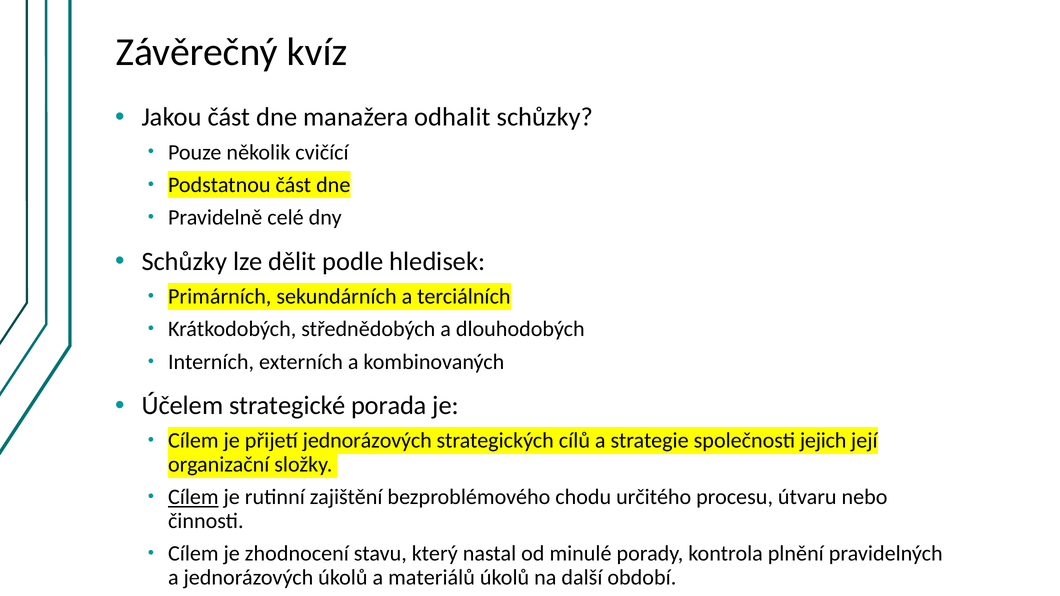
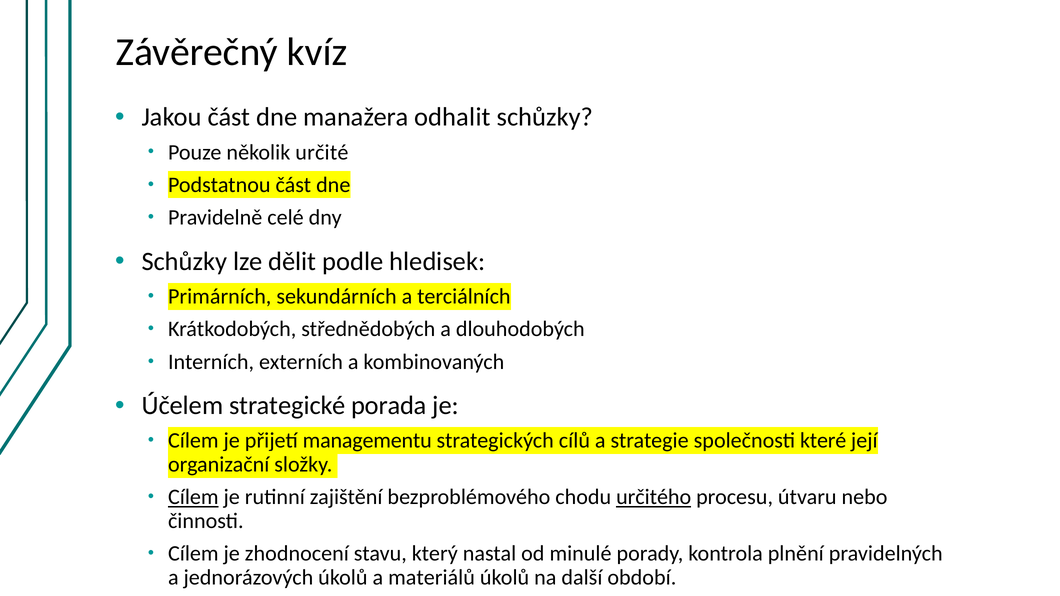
cvičící: cvičící -> určité
jednorázových at (367, 441): jednorázových -> managementu
jejich: jejich -> které
určitého underline: none -> present
